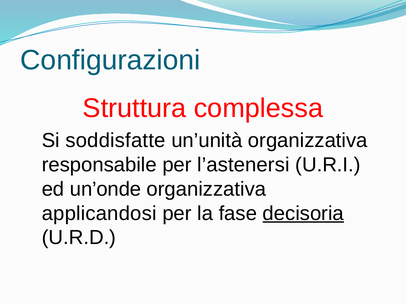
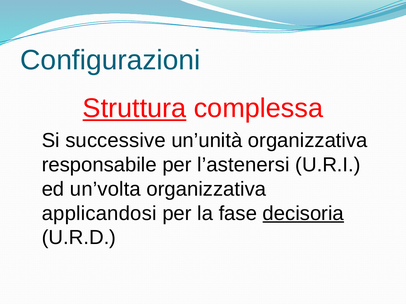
Struttura underline: none -> present
soddisfatte: soddisfatte -> successive
un’onde: un’onde -> un’volta
